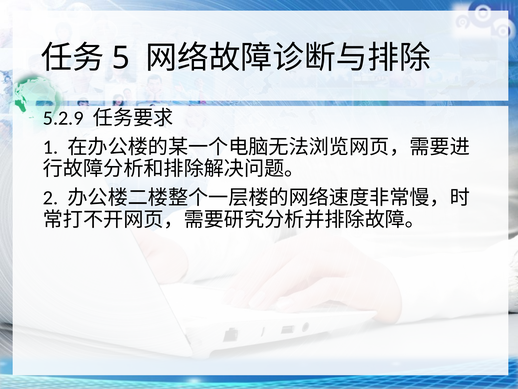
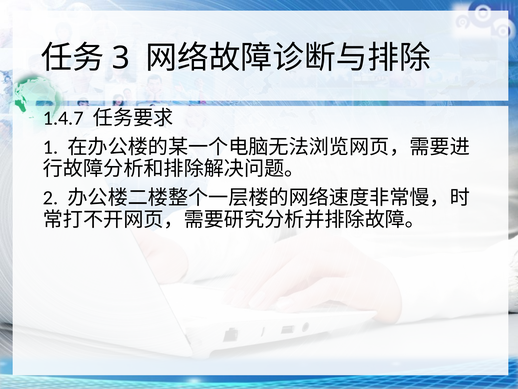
5: 5 -> 3
5.2.9: 5.2.9 -> 1.4.7
